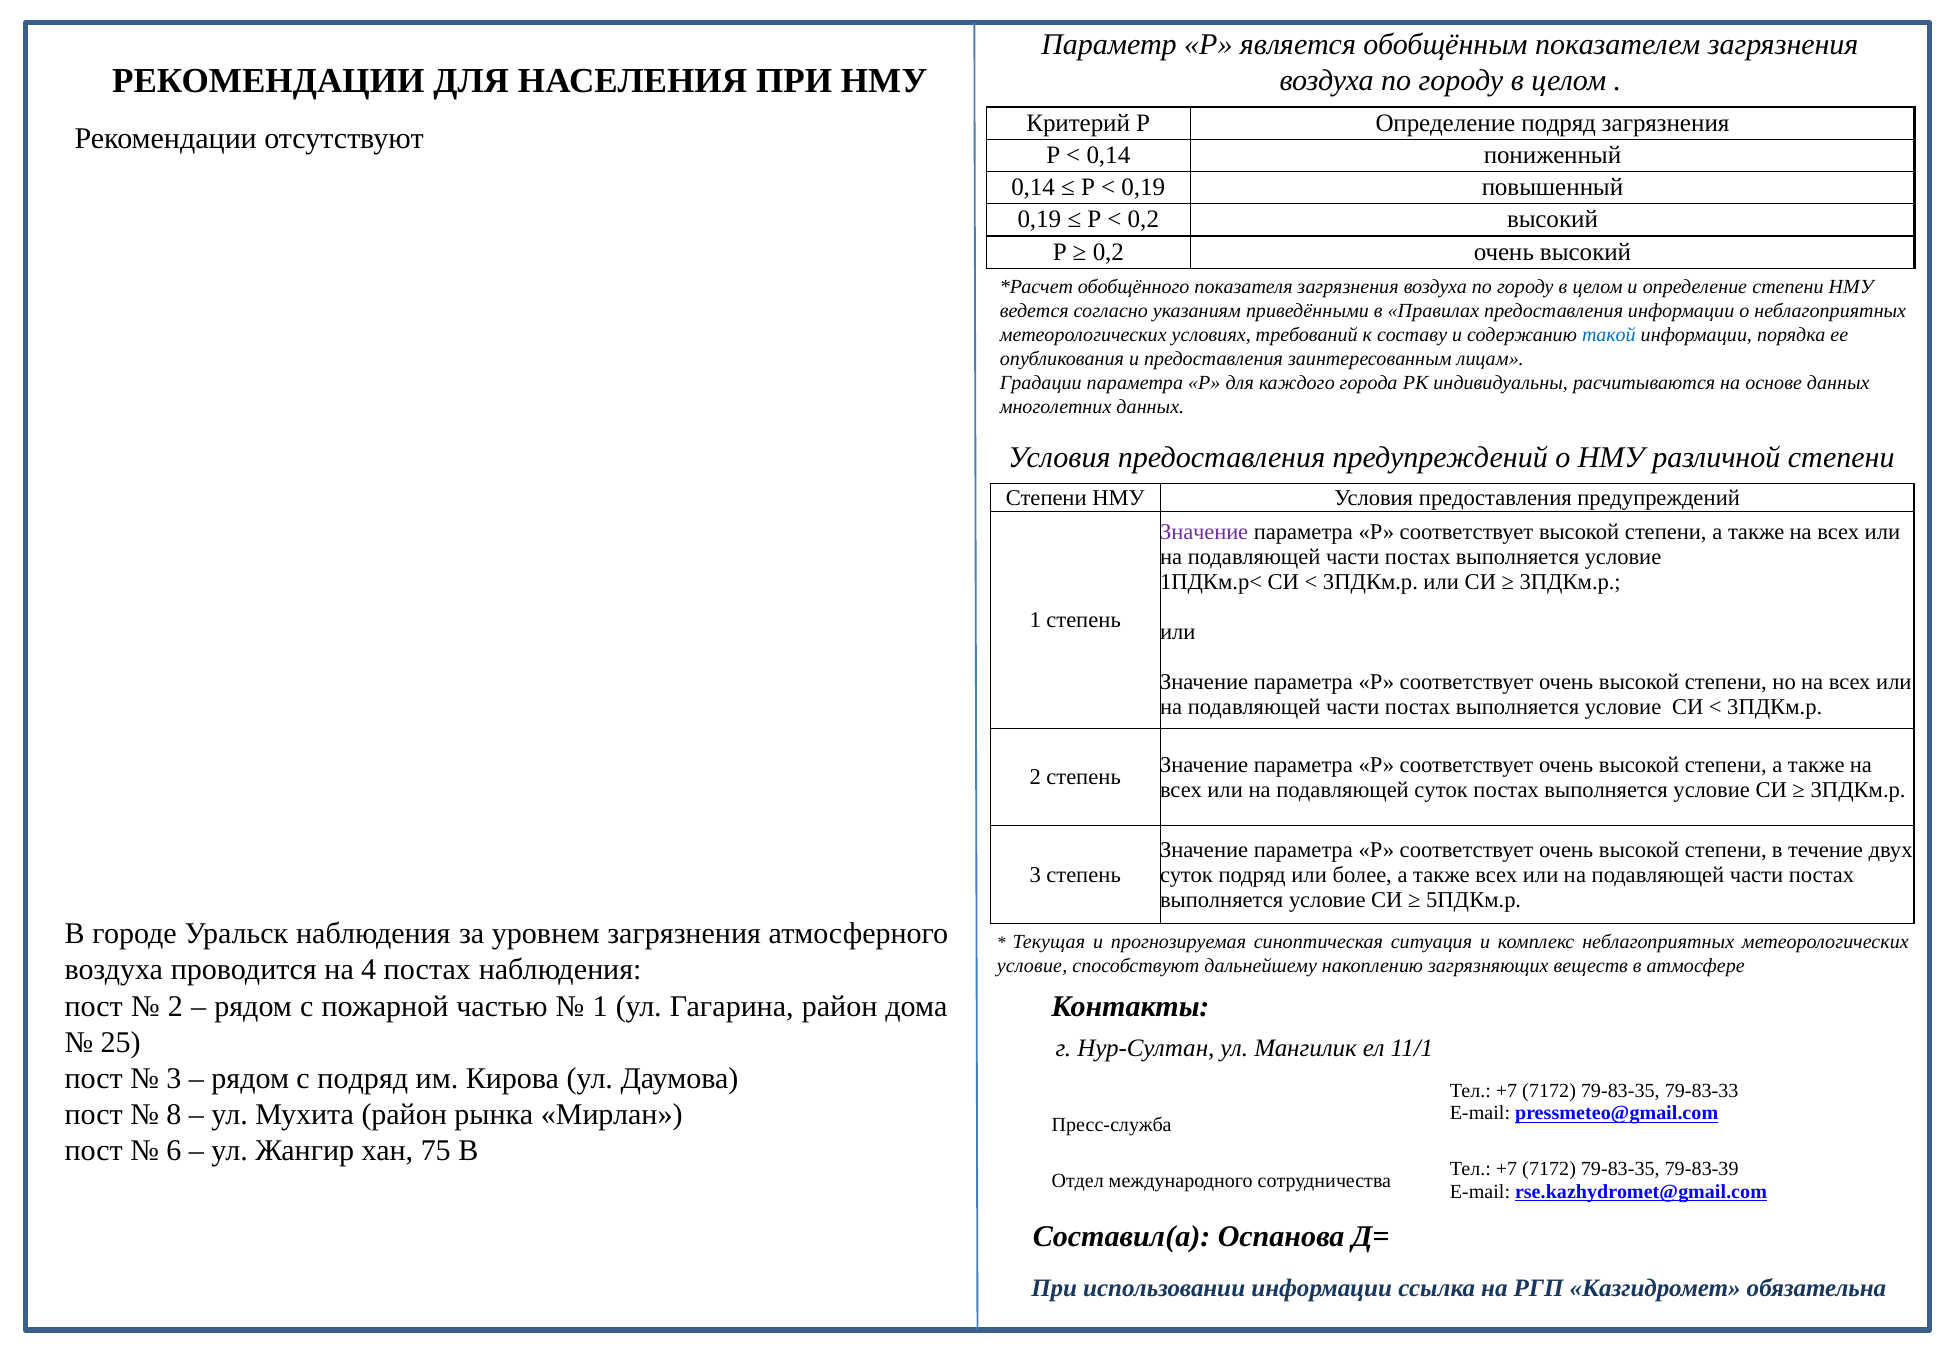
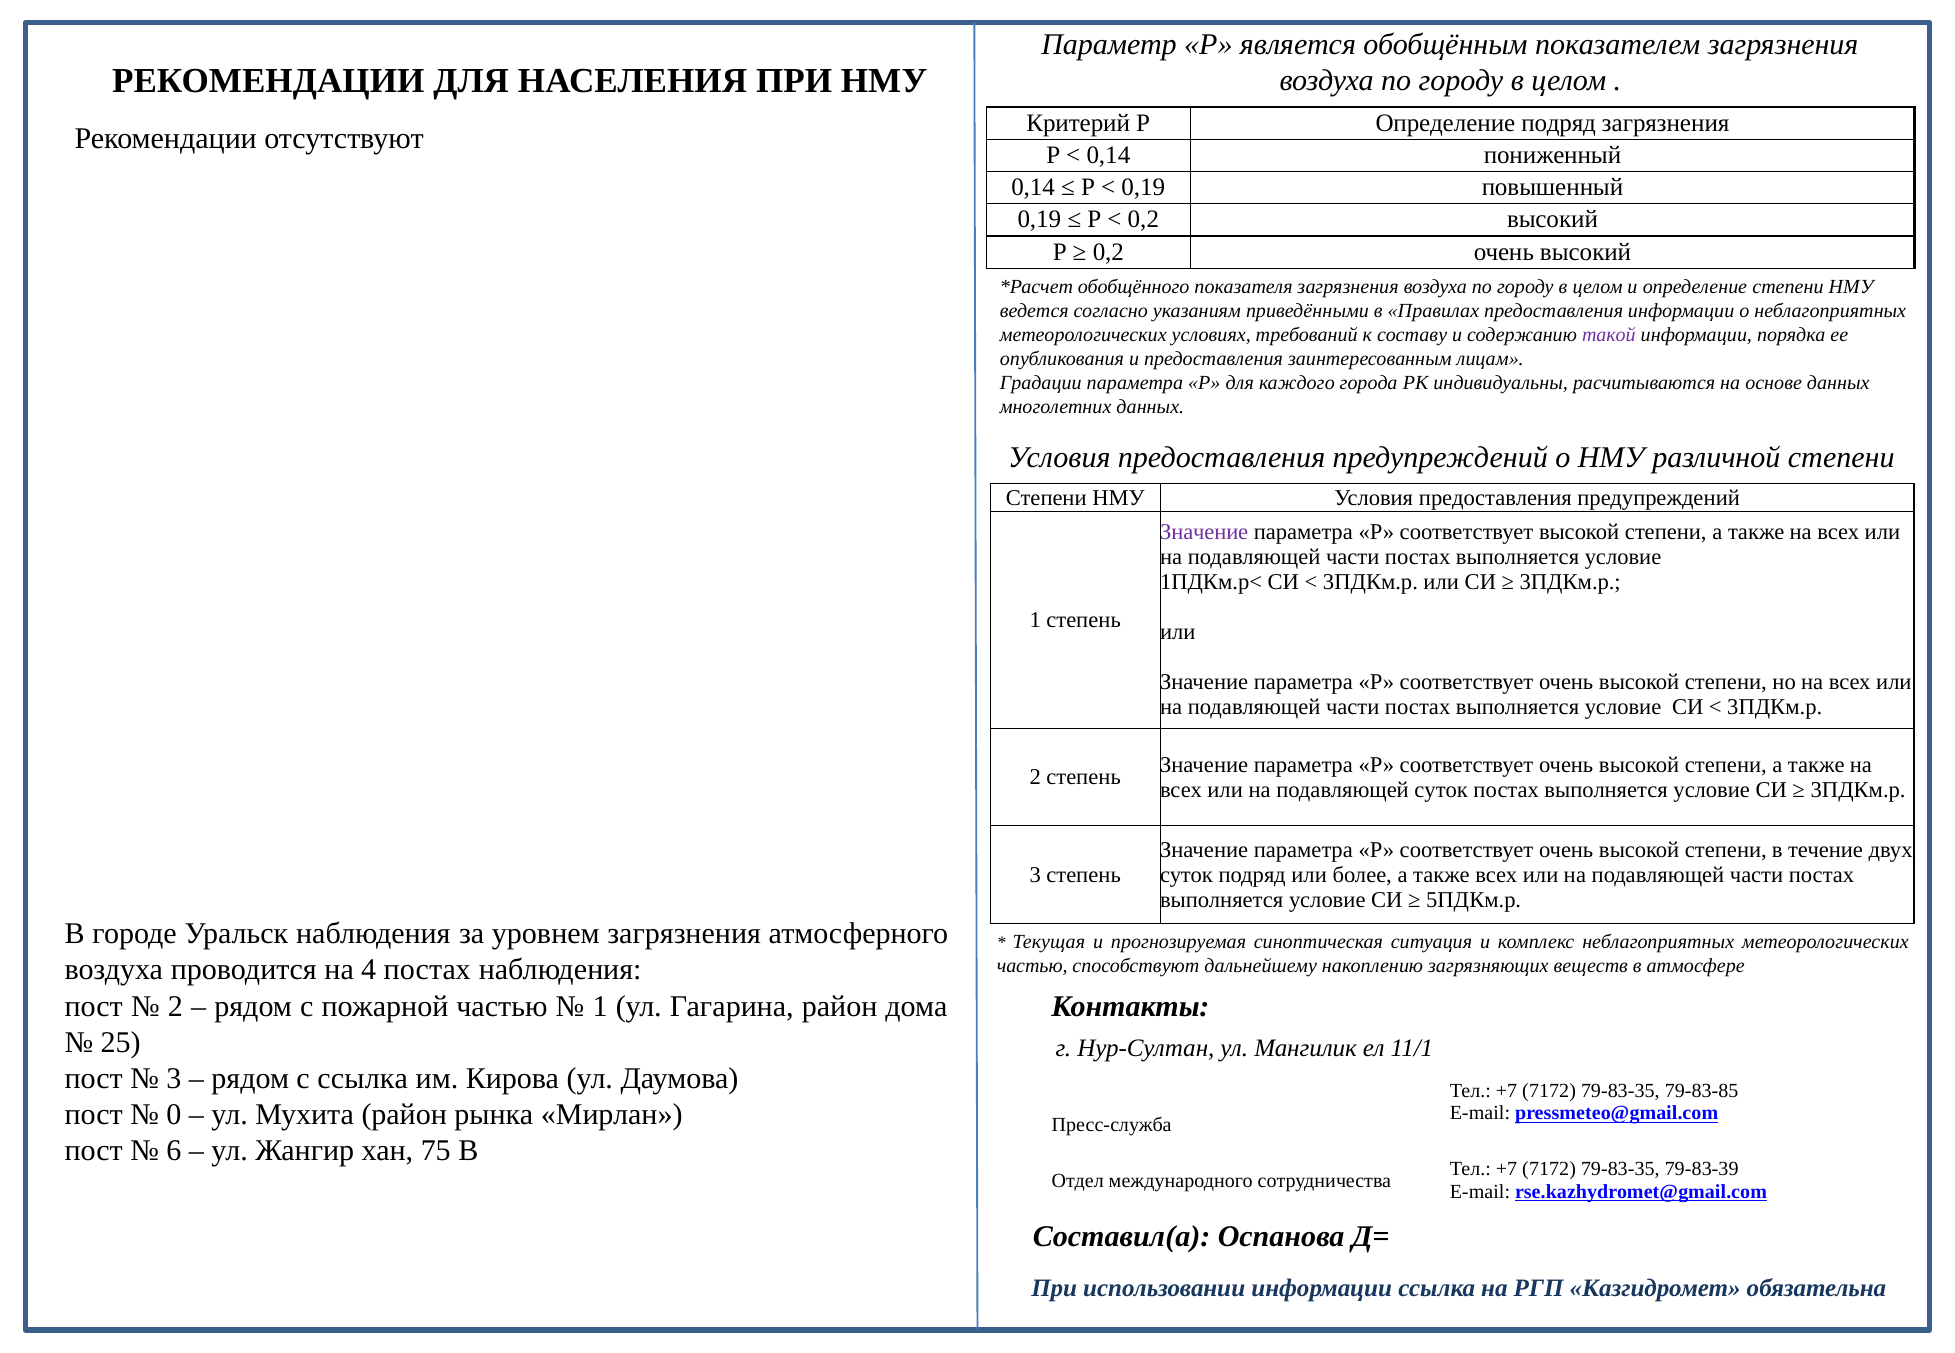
такой colour: blue -> purple
условие at (1032, 967): условие -> частью
с подряд: подряд -> ссылка
79-83-33: 79-83-33 -> 79-83-85
8: 8 -> 0
